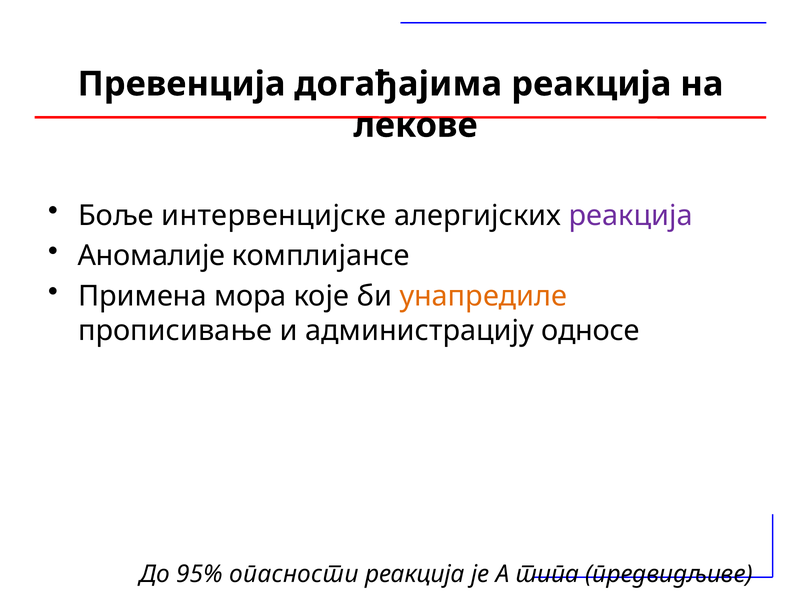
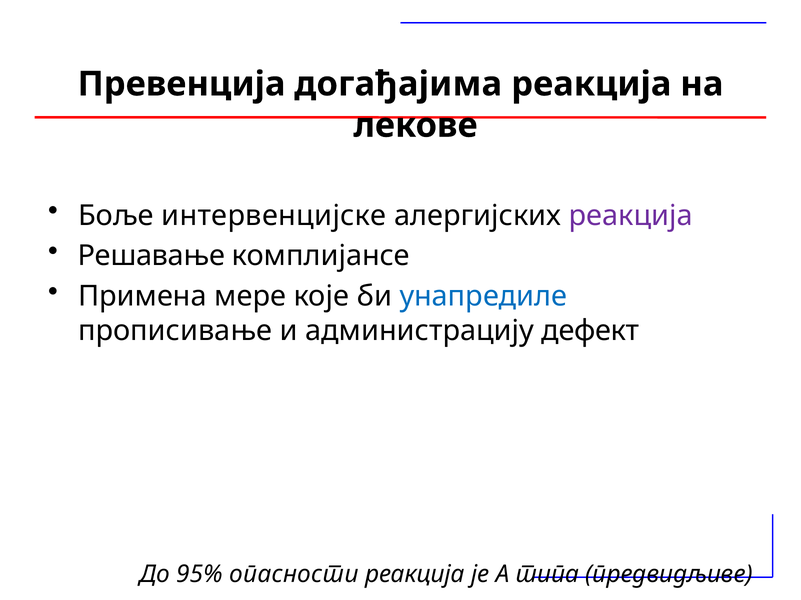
Аномалије: Аномалије -> Решавање
мора: мора -> мере
унапредиле colour: orange -> blue
односе: односе -> дефект
